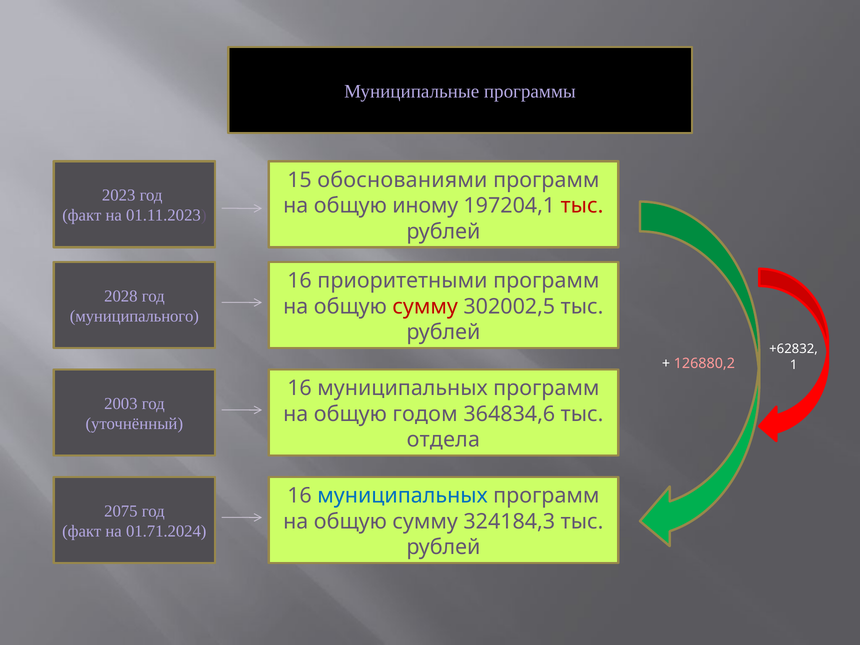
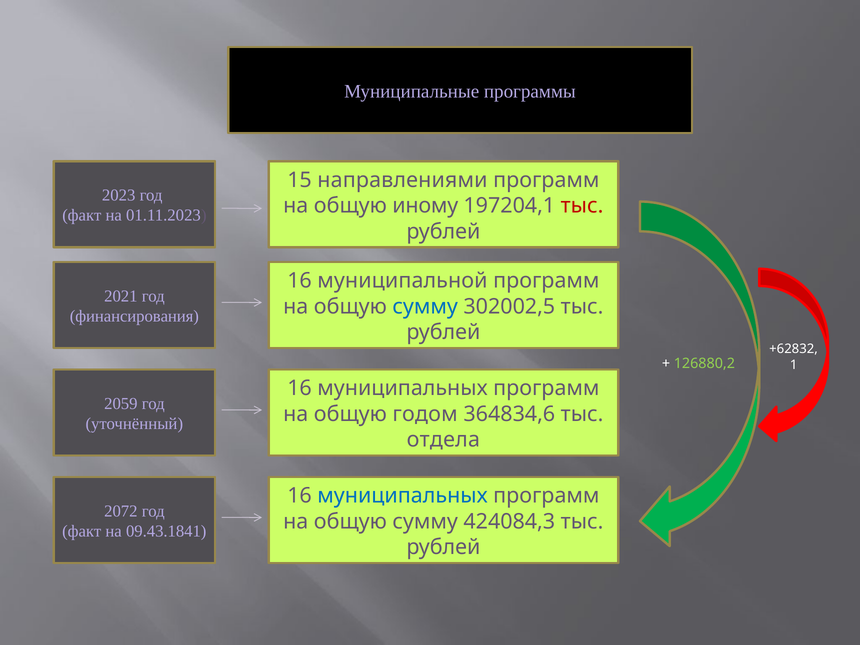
обоснованиями: обоснованиями -> направлениями
приоритетными: приоритетными -> муниципальной
2028: 2028 -> 2021
сумму at (425, 307) colour: red -> blue
муниципального: муниципального -> финансирования
126880,2 colour: pink -> light green
2003: 2003 -> 2059
2075: 2075 -> 2072
324184,3: 324184,3 -> 424084,3
01.71.2024: 01.71.2024 -> 09.43.1841
